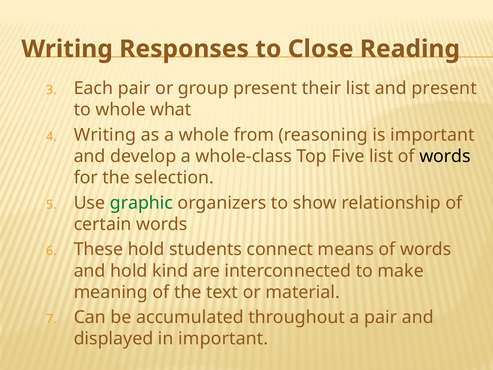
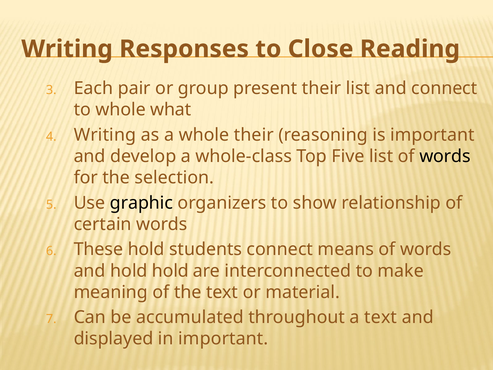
and present: present -> connect
whole from: from -> their
graphic colour: green -> black
hold kind: kind -> hold
a pair: pair -> text
